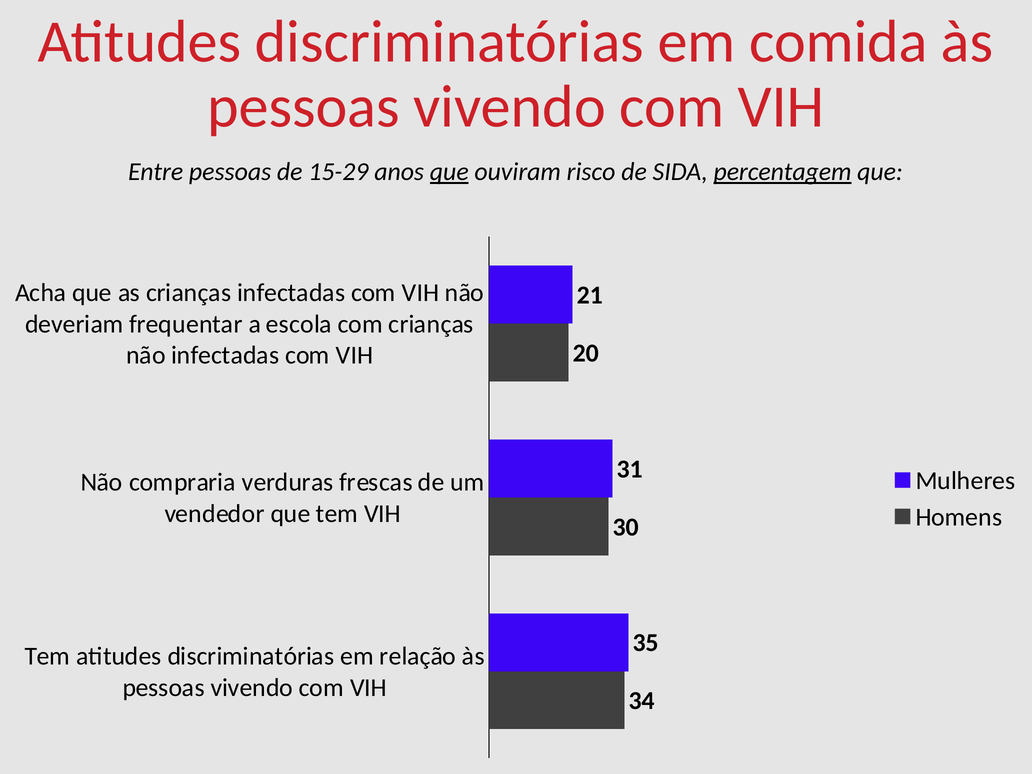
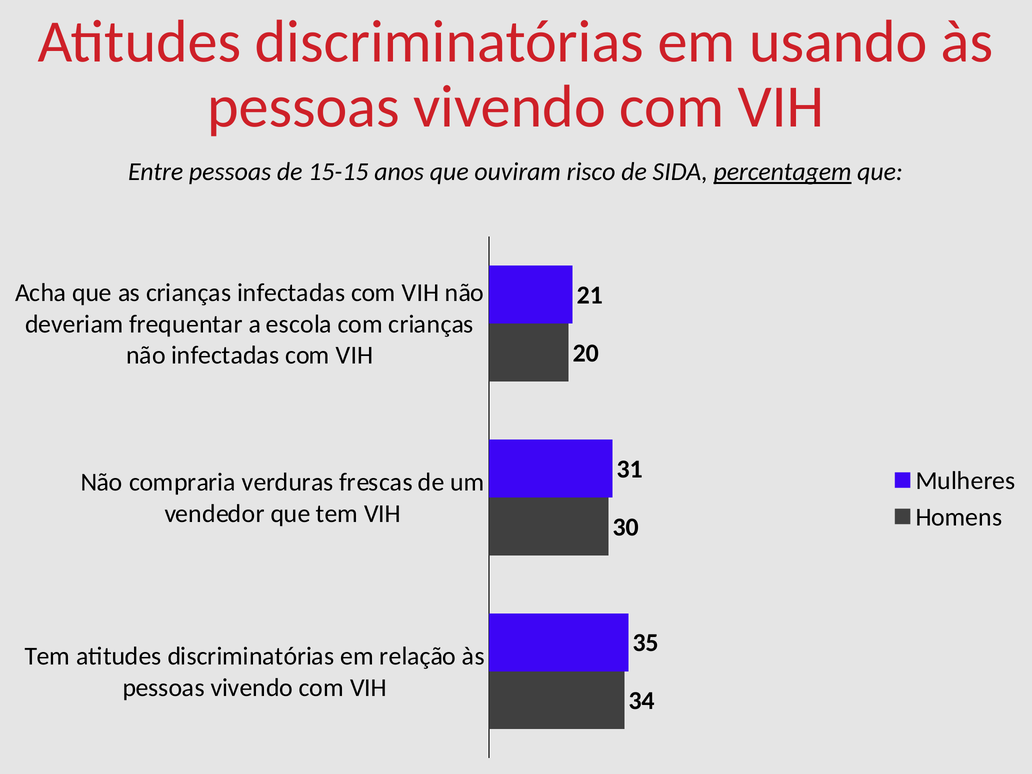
comida: comida -> usando
15-29: 15-29 -> 15-15
que at (449, 172) underline: present -> none
